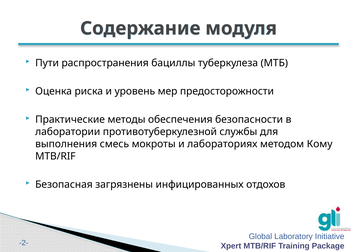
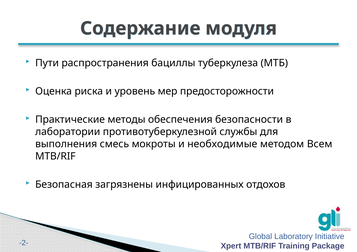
лабораториях: лабораториях -> необходимые
Кому: Кому -> Всем
